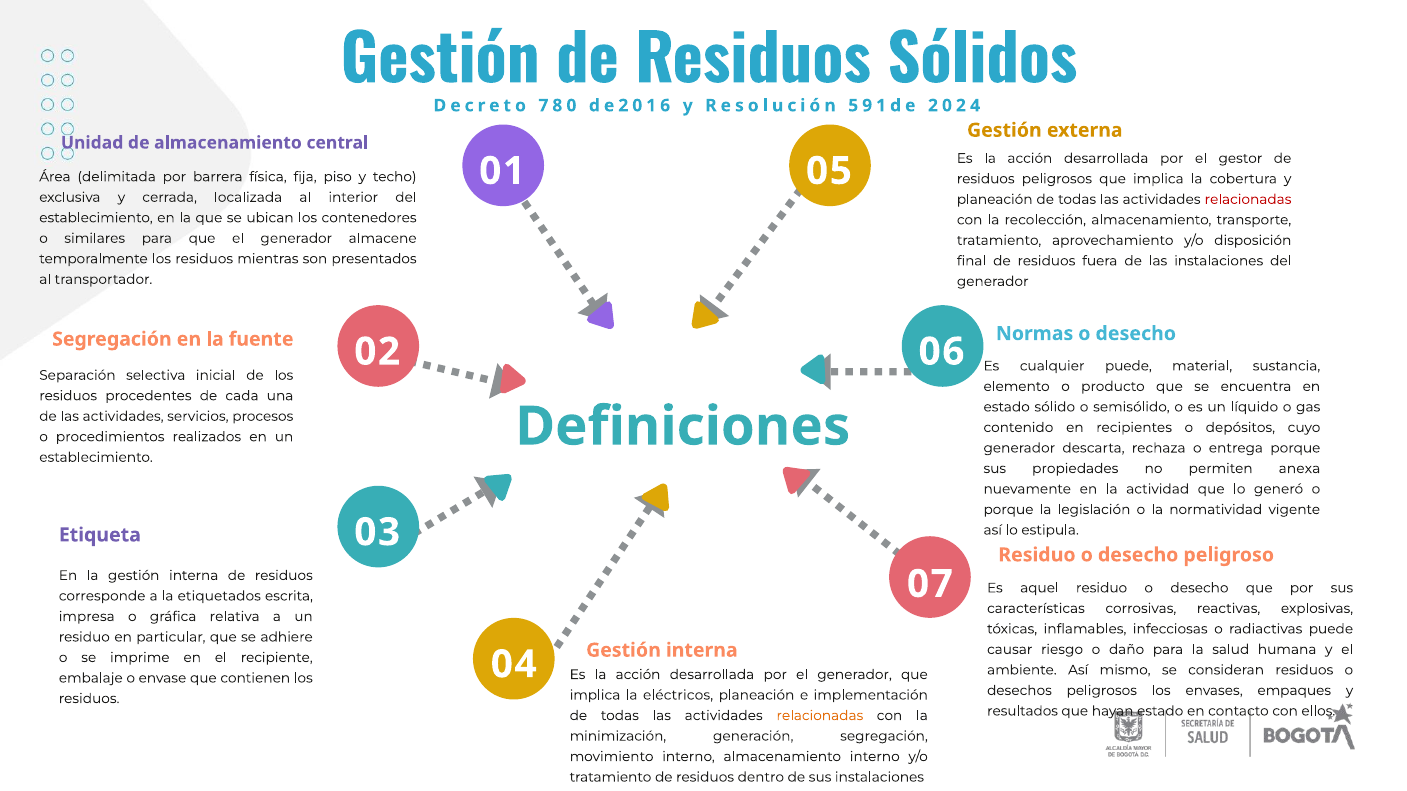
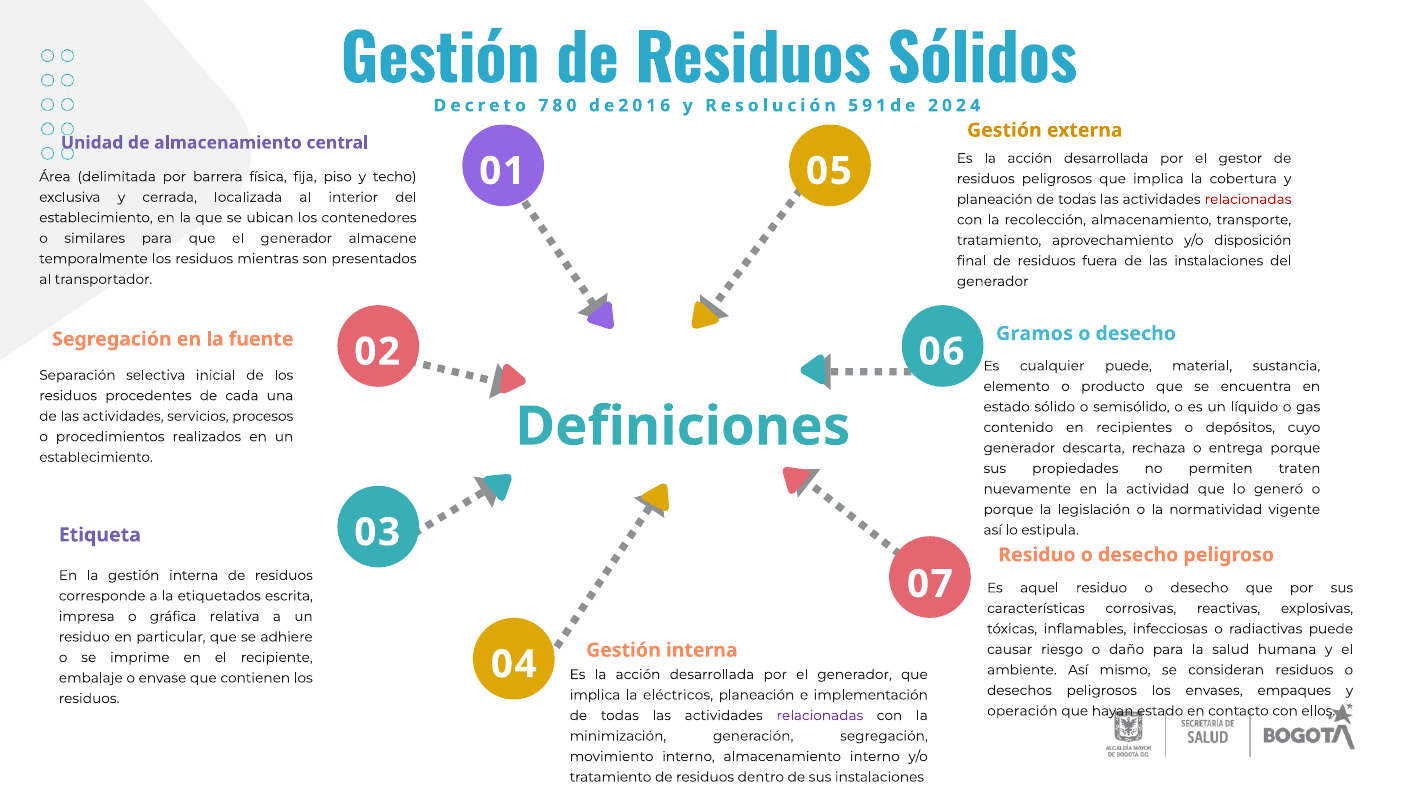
Normas: Normas -> Gramos
anexa: anexa -> traten
resultados: resultados -> operación
relacionadas at (820, 716) colour: orange -> purple
